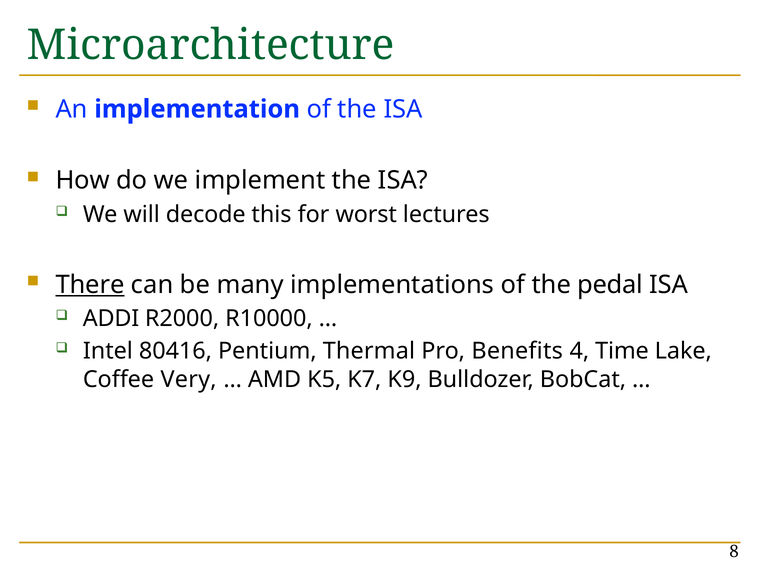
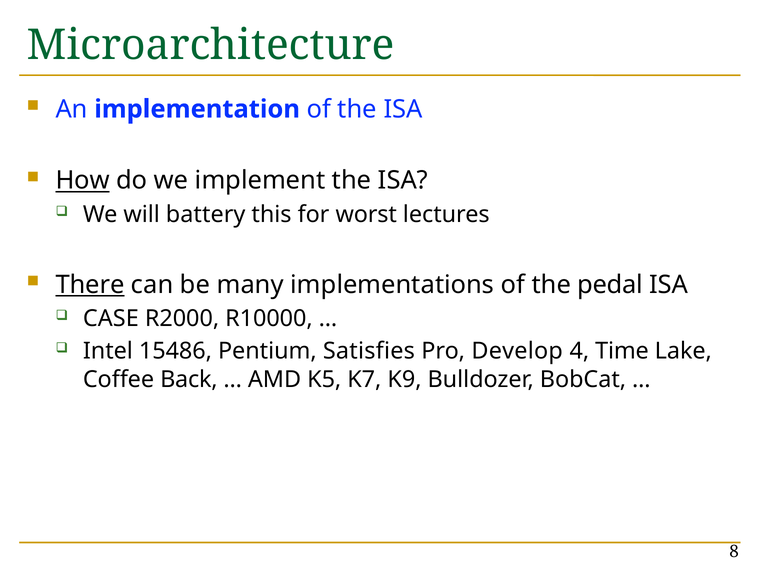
How underline: none -> present
decode: decode -> battery
ADDI: ADDI -> CASE
80416: 80416 -> 15486
Thermal: Thermal -> Satisfies
Benefits: Benefits -> Develop
Very: Very -> Back
